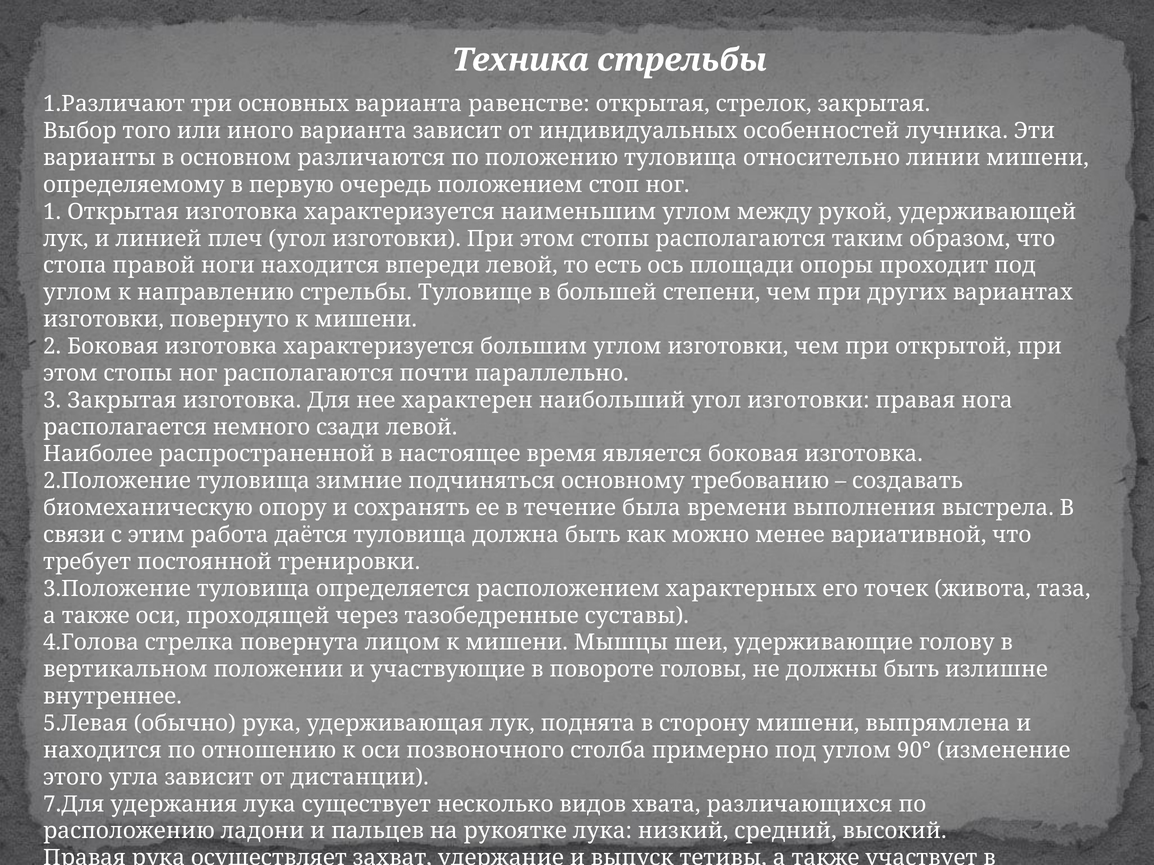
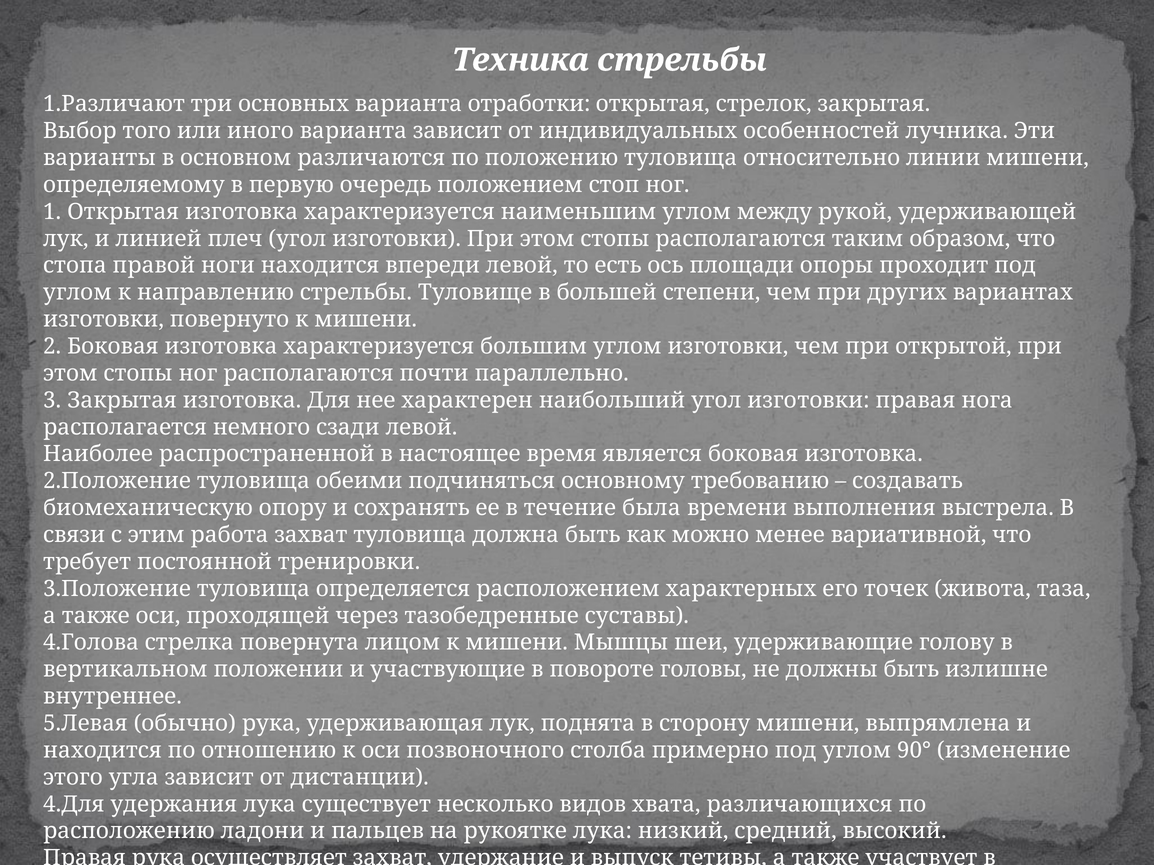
равенстве: равенстве -> отработки
зимние: зимние -> обеими
работа даётся: даётся -> захват
7.Для: 7.Для -> 4.Для
